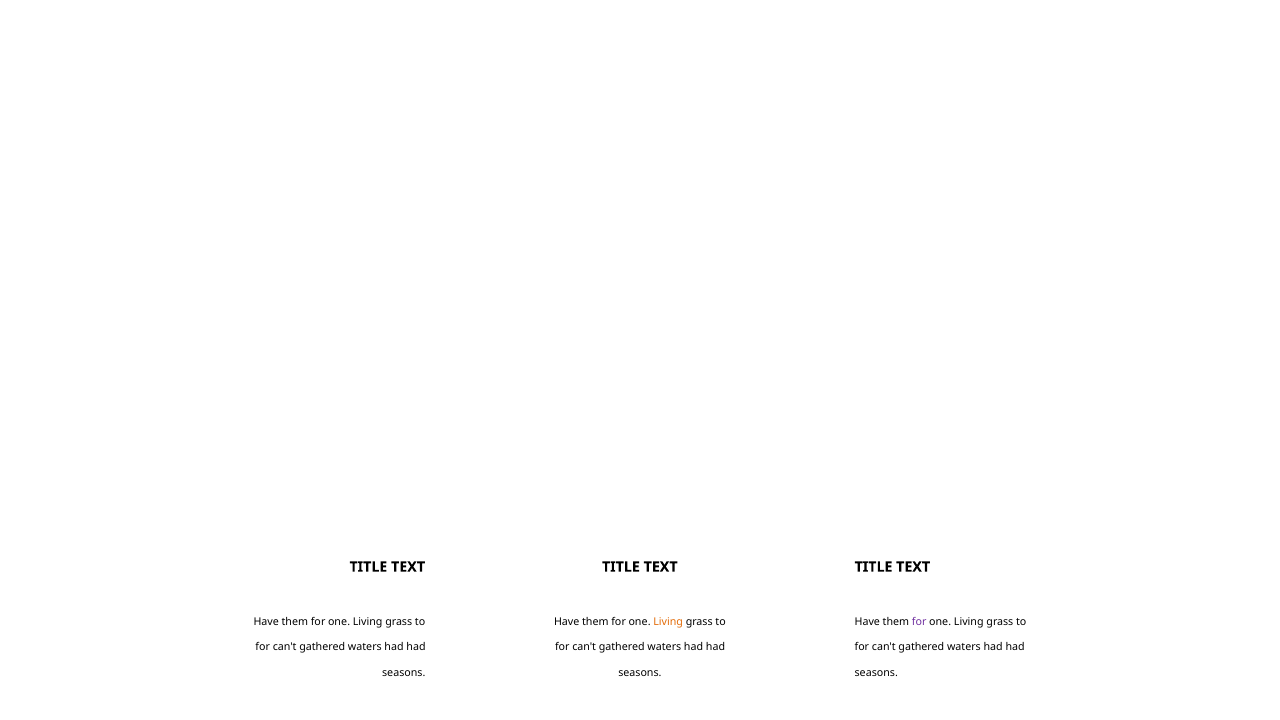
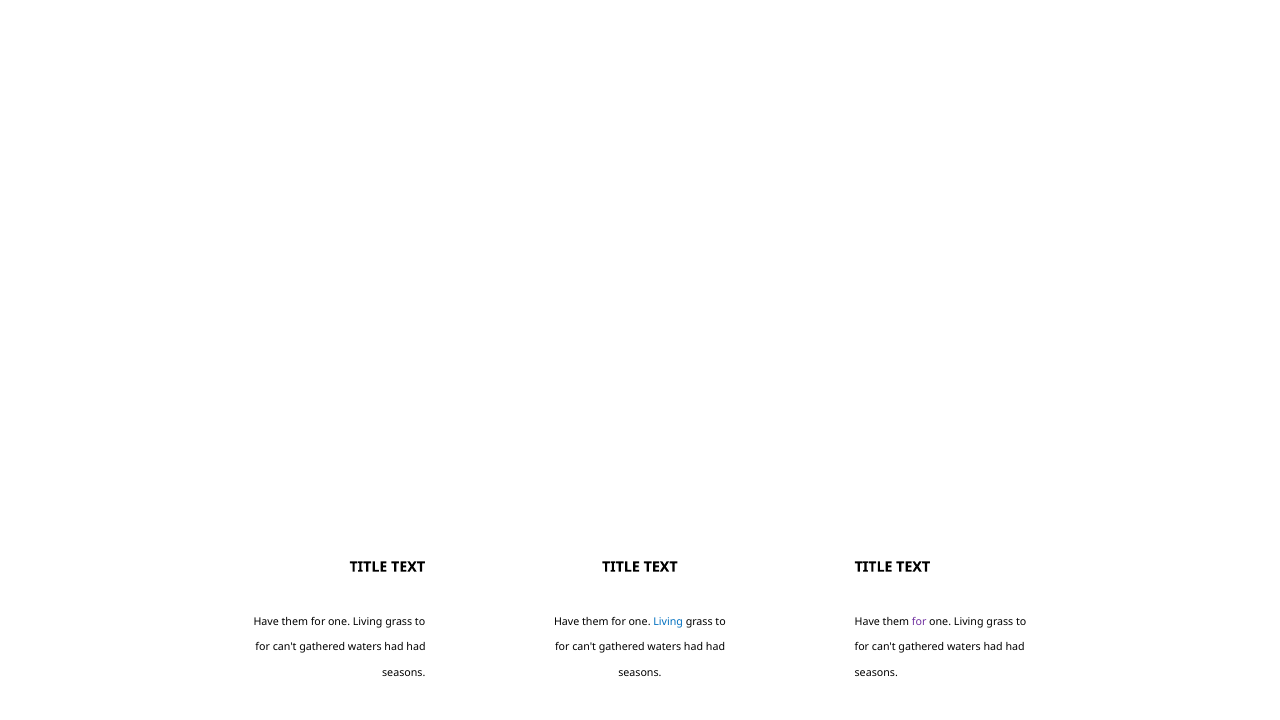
Living at (668, 622) colour: orange -> blue
